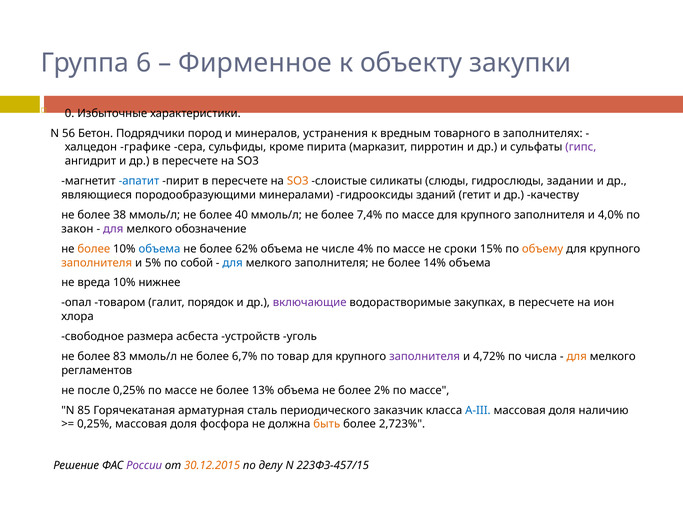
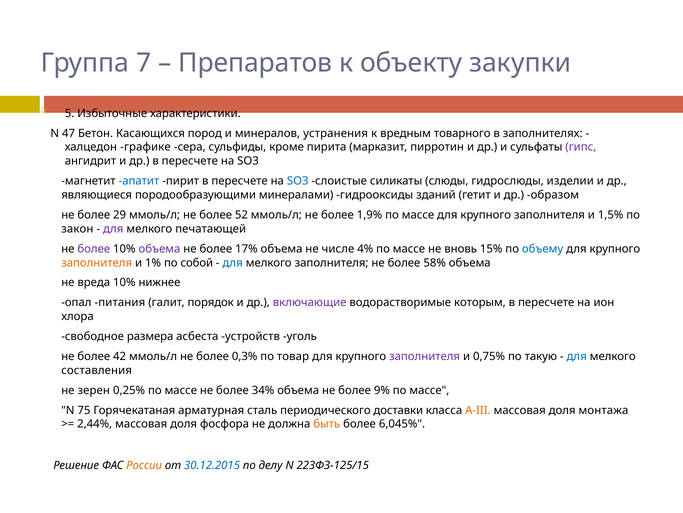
6: 6 -> 7
Фирменное: Фирменное -> Препаратов
0: 0 -> 5
56: 56 -> 47
Подрядчики: Подрядчики -> Касающихся
SO3 at (298, 181) colour: orange -> blue
задании: задании -> изделии
качеству: качеству -> образом
38: 38 -> 29
40: 40 -> 52
7,4%: 7,4% -> 1,9%
4,0%: 4,0% -> 1,5%
обозначение: обозначение -> печатающей
более at (94, 248) colour: orange -> purple
объема at (159, 248) colour: blue -> purple
62%: 62% -> 17%
сроки: сроки -> вновь
объему colour: orange -> blue
5%: 5% -> 1%
14%: 14% -> 58%
товаром: товаром -> питания
закупках: закупках -> которым
83: 83 -> 42
6,7%: 6,7% -> 0,3%
4,72%: 4,72% -> 0,75%
числа: числа -> такую
для at (577, 356) colour: orange -> blue
регламентов: регламентов -> составления
после: после -> зерен
13%: 13% -> 34%
2%: 2% -> 9%
85: 85 -> 75
заказчик: заказчик -> доставки
А-III colour: blue -> orange
наличию: наличию -> монтажа
0,25% at (95, 424): 0,25% -> 2,44%
2,723%: 2,723% -> 6,045%
России colour: purple -> orange
30.12.2015 colour: orange -> blue
223ФЗ-457/15: 223ФЗ-457/15 -> 223ФЗ-125/15
